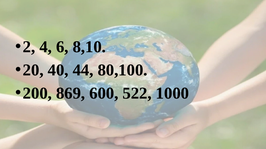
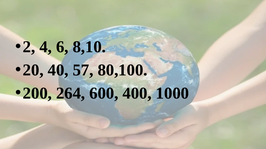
44: 44 -> 57
869: 869 -> 264
522: 522 -> 400
